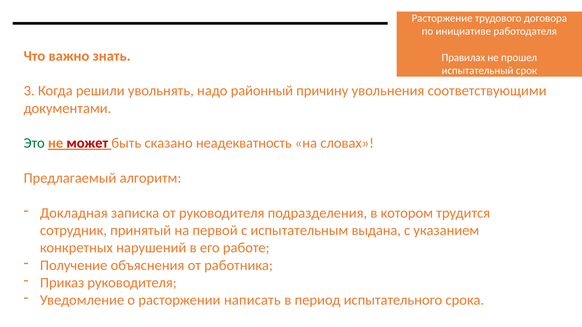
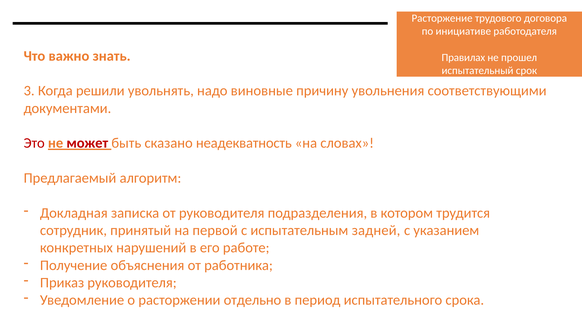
районный: районный -> виновные
Это colour: green -> red
выдана: выдана -> задней
написать: написать -> отдельно
